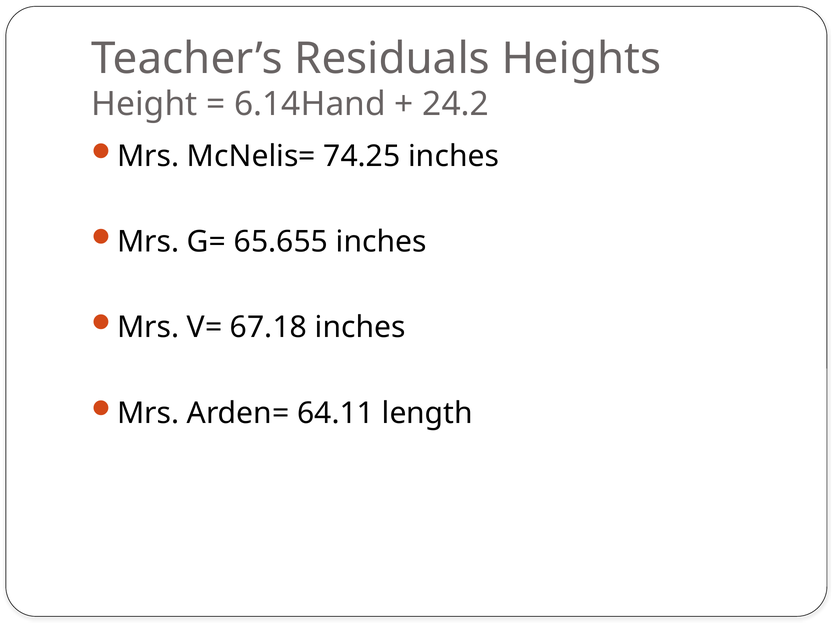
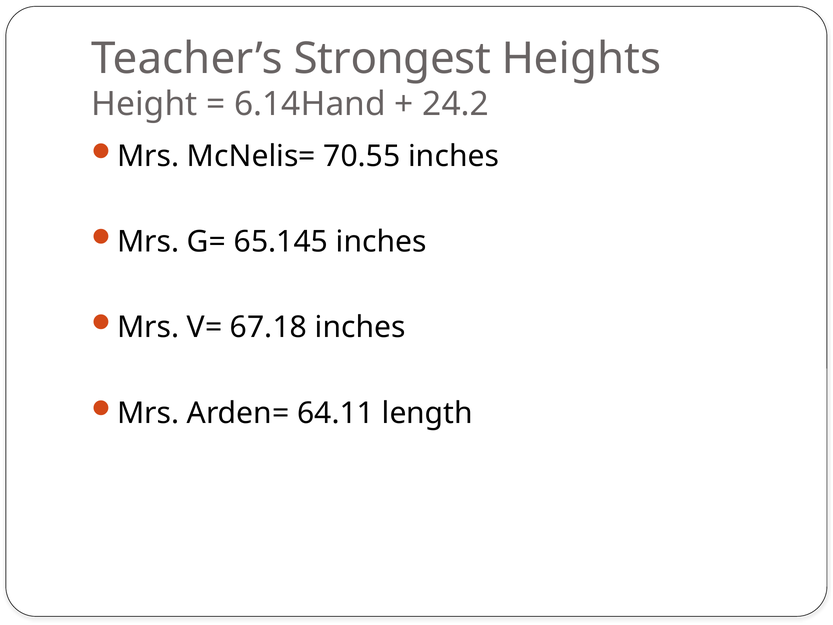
Residuals: Residuals -> Strongest
74.25: 74.25 -> 70.55
65.655: 65.655 -> 65.145
